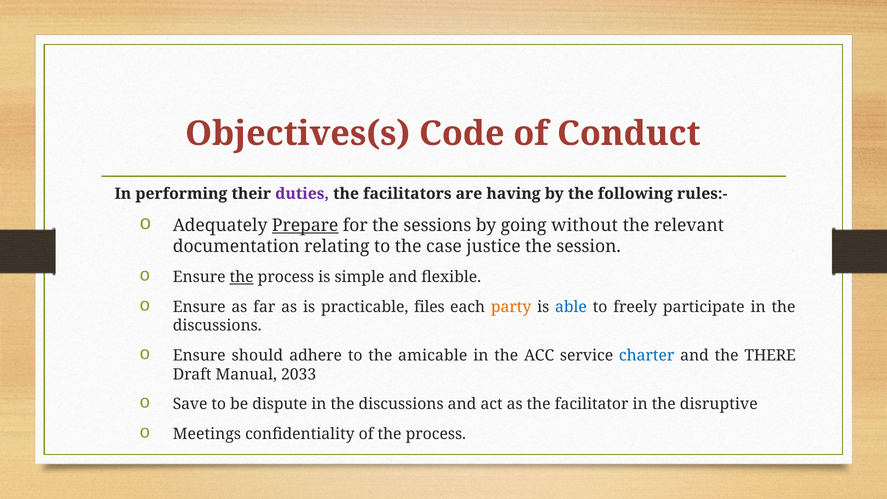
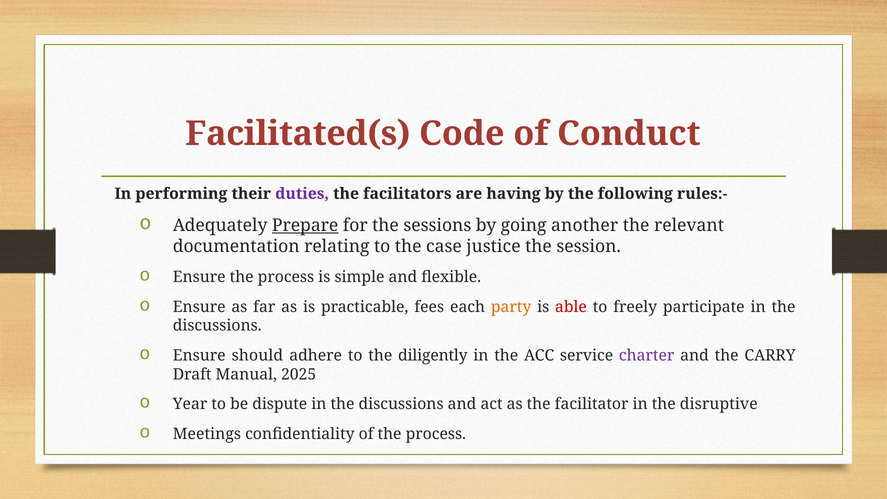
Objectives(s: Objectives(s -> Facilitated(s
without: without -> another
the at (242, 277) underline: present -> none
files: files -> fees
able colour: blue -> red
amicable: amicable -> diligently
charter colour: blue -> purple
THERE: THERE -> CARRY
2033: 2033 -> 2025
Save: Save -> Year
